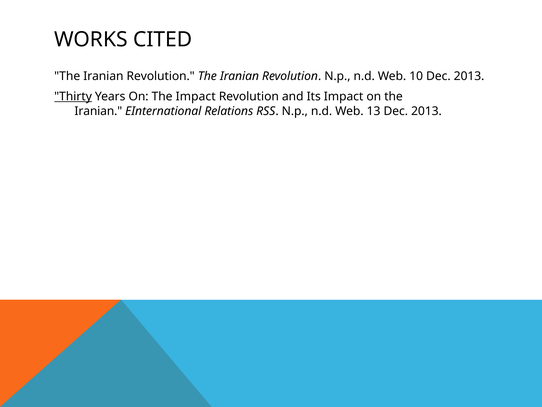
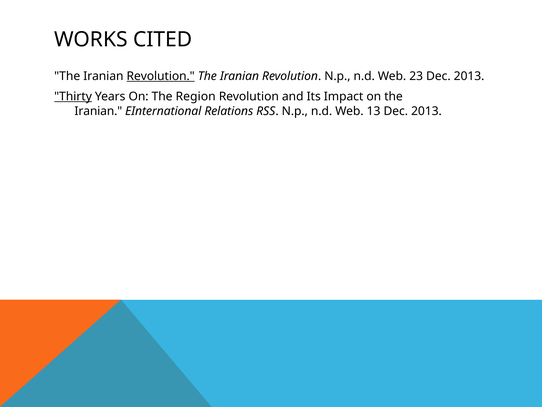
Revolution at (161, 76) underline: none -> present
10: 10 -> 23
The Impact: Impact -> Region
